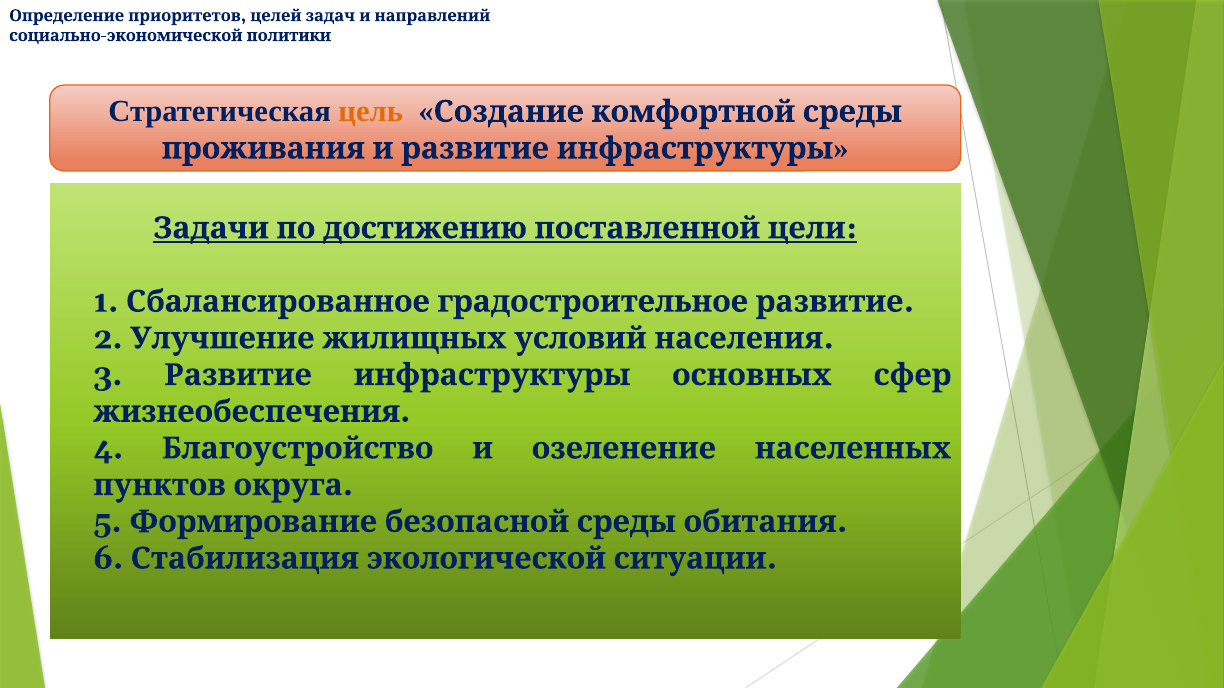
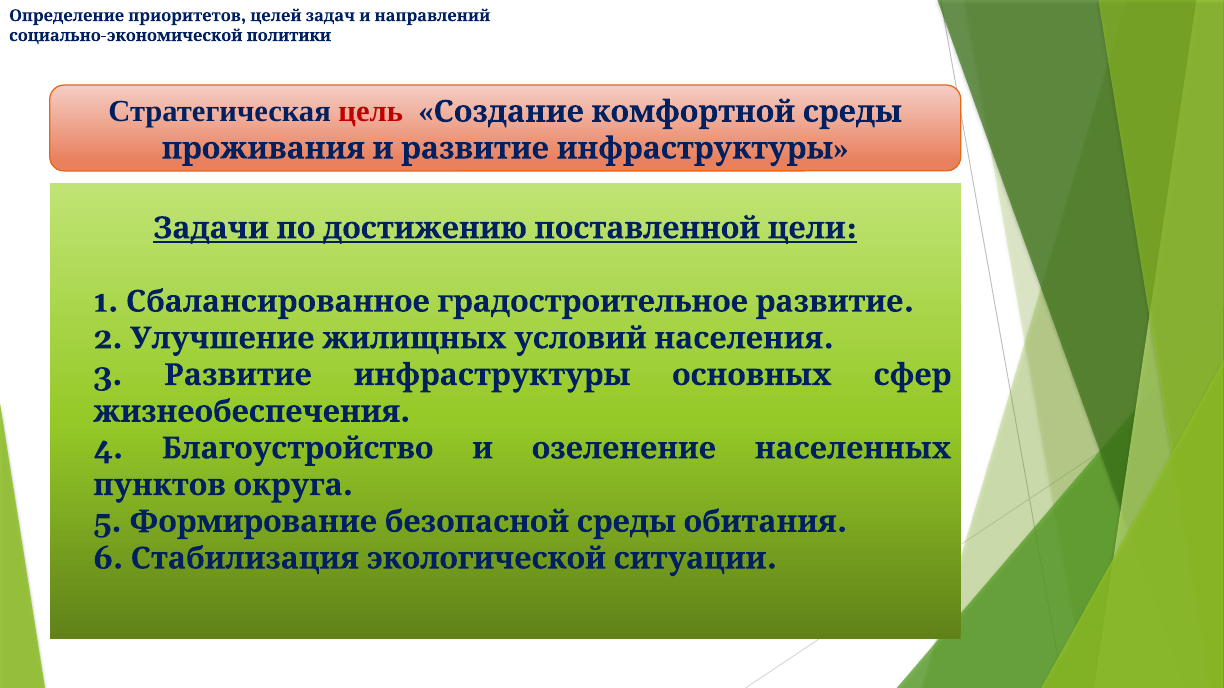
цель colour: orange -> red
